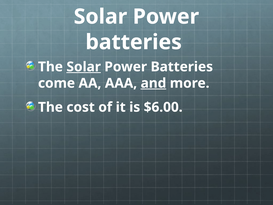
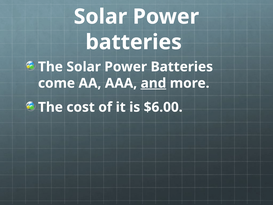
Solar at (84, 67) underline: present -> none
